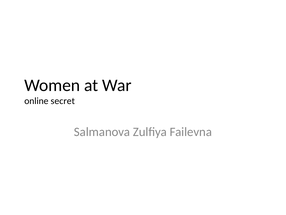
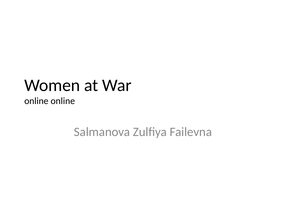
online secret: secret -> online
